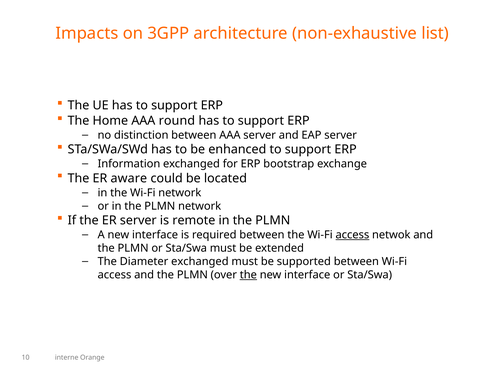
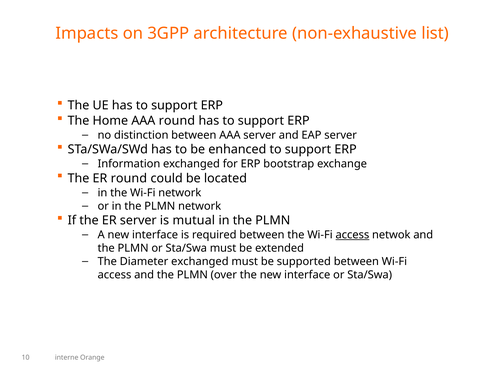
ER aware: aware -> round
remote: remote -> mutual
the at (248, 275) underline: present -> none
